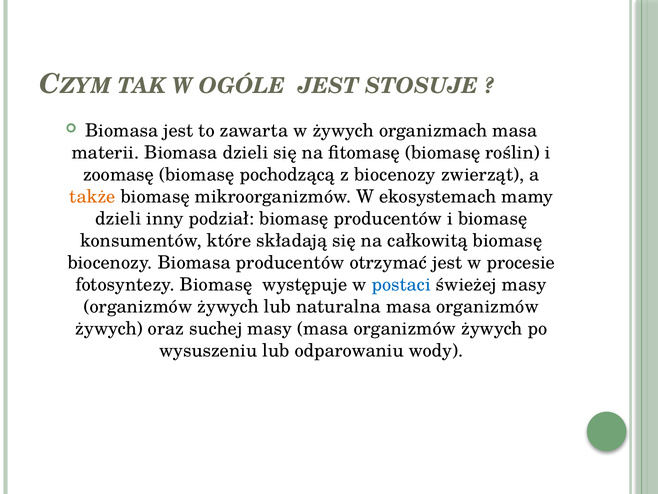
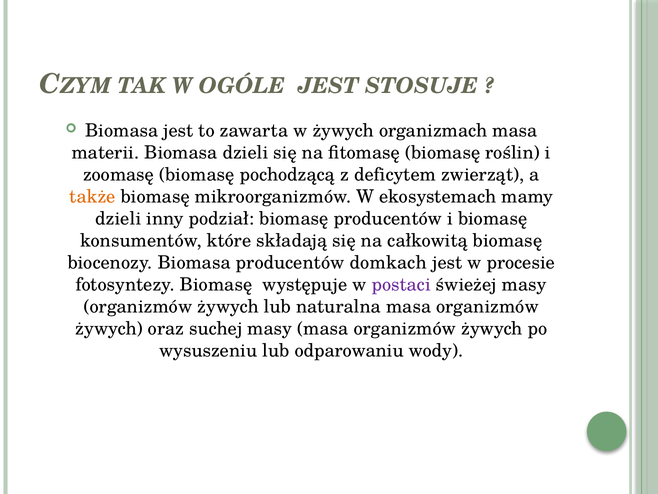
z biocenozy: biocenozy -> deficytem
otrzymać: otrzymać -> domkach
postaci colour: blue -> purple
